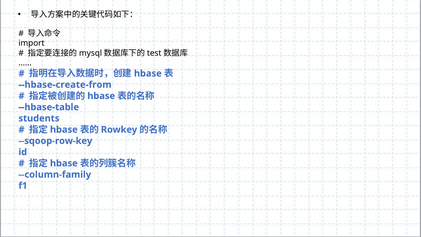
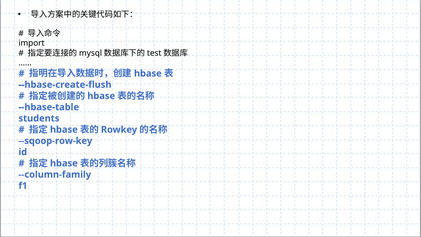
--hbase-create-from: --hbase-create-from -> --hbase-create-flush
